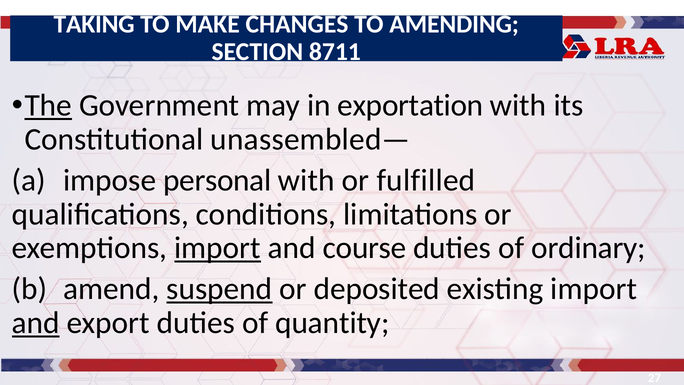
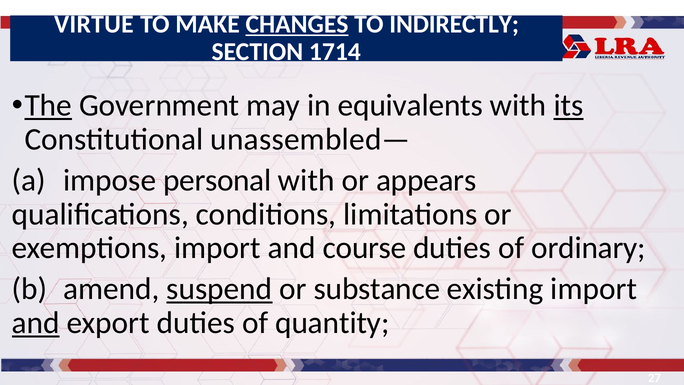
TAKING: TAKING -> VIRTUE
CHANGES underline: none -> present
AMENDING: AMENDING -> INDIRECTLY
8711: 8711 -> 1714
exportation: exportation -> equivalents
its underline: none -> present
fulfilled: fulfilled -> appears
import at (218, 248) underline: present -> none
deposited: deposited -> substance
